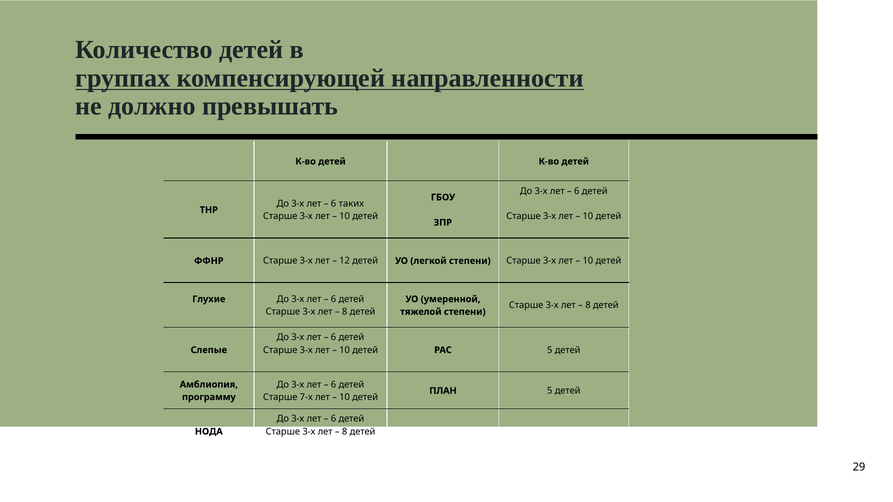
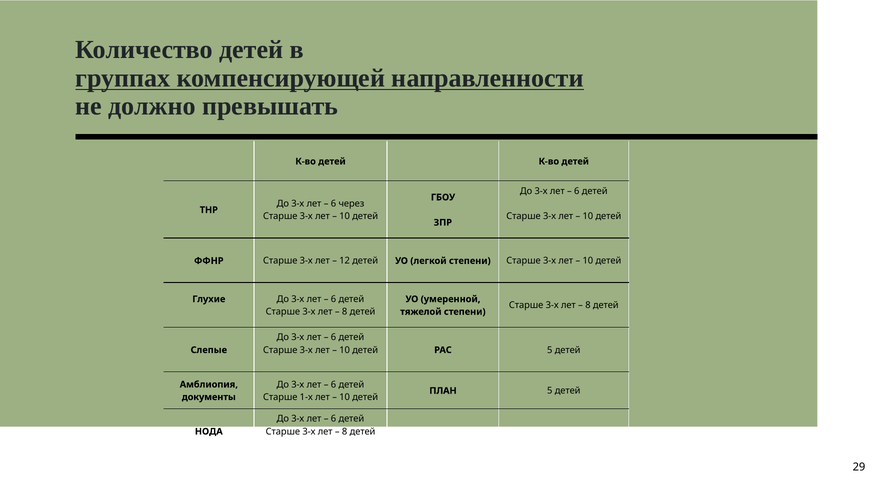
таких: таких -> через
7-х: 7-х -> 1-х
программу: программу -> документы
